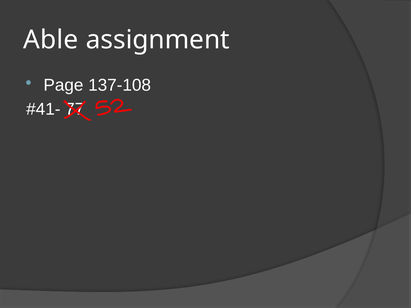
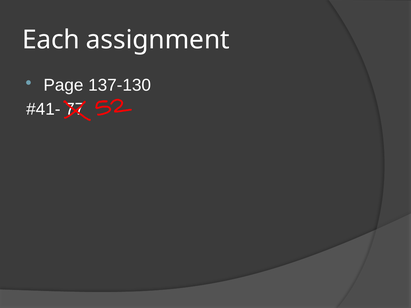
Able: Able -> Each
137-108: 137-108 -> 137-130
